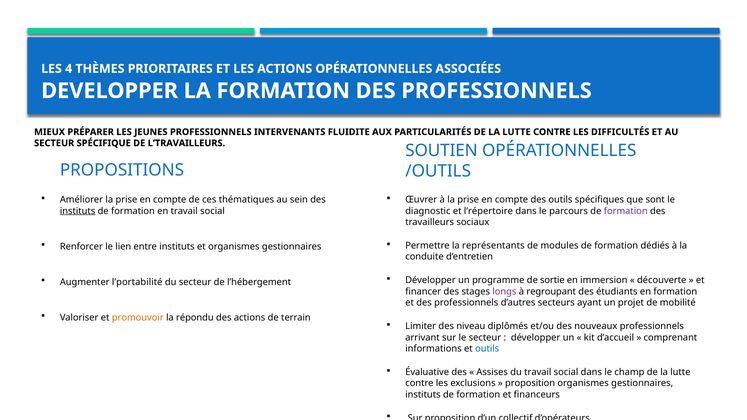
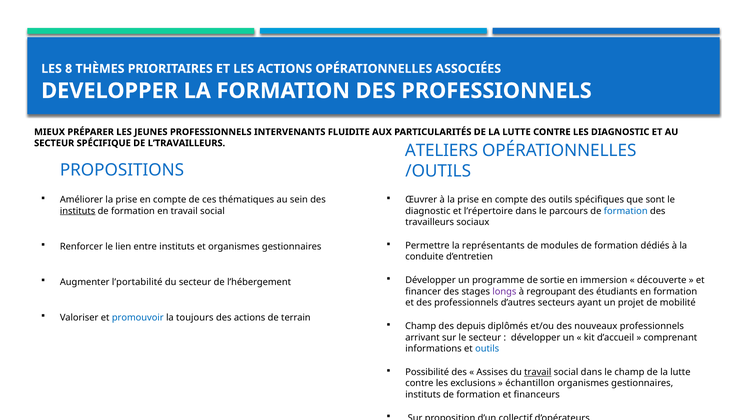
4: 4 -> 8
LES DIFFICULTÉS: DIFFICULTÉS -> DIAGNOSTIC
SOUTIEN: SOUTIEN -> ATELIERS
formation at (626, 211) colour: purple -> blue
promouvoir colour: orange -> blue
répondu: répondu -> toujours
Limiter at (421, 326): Limiter -> Champ
niveau: niveau -> depuis
Évaluative: Évaluative -> Possibilité
travail at (538, 372) underline: none -> present
proposition at (530, 384): proposition -> échantillon
